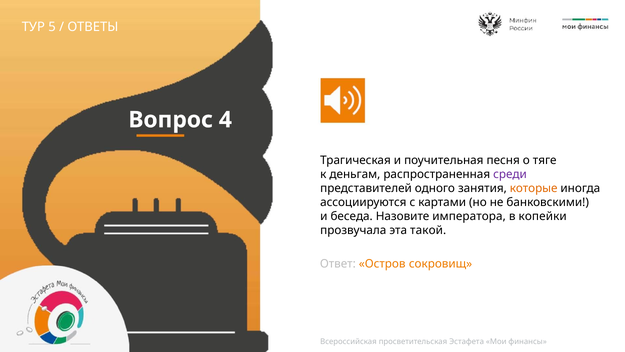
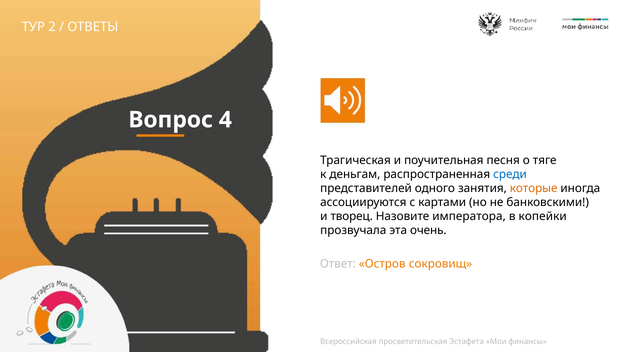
5: 5 -> 2
среди colour: purple -> blue
беседа: беседа -> творец
такой: такой -> очень
